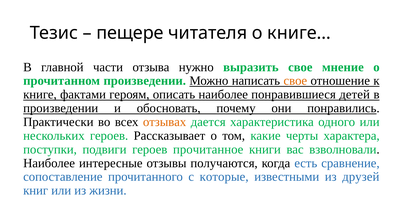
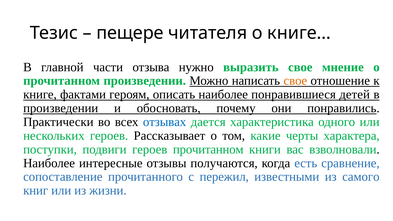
отзывах colour: orange -> blue
героев прочитанное: прочитанное -> прочитанном
которые: которые -> пережил
друзей: друзей -> самого
